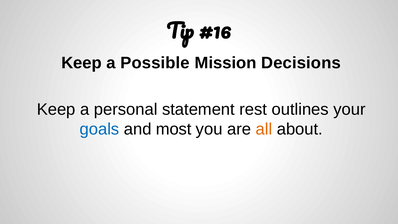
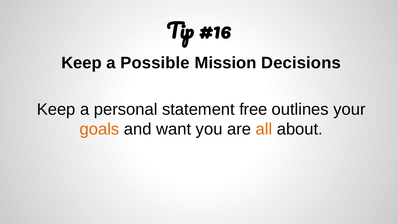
rest: rest -> free
goals colour: blue -> orange
most: most -> want
